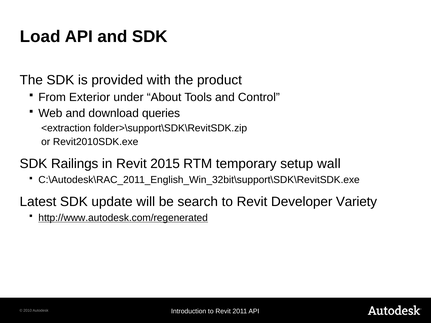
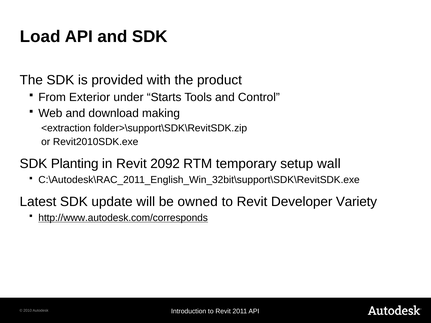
About: About -> Starts
queries: queries -> making
Railings: Railings -> Planting
2015: 2015 -> 2092
search: search -> owned
http://www.autodesk.com/regenerated: http://www.autodesk.com/regenerated -> http://www.autodesk.com/corresponds
